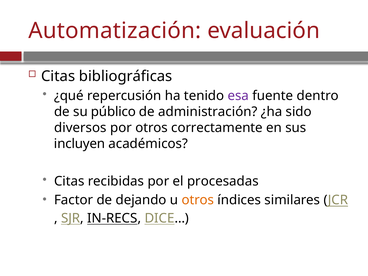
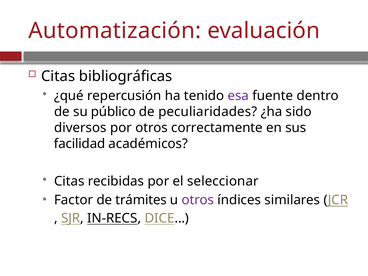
administración: administración -> peculiaridades
incluyen: incluyen -> facilidad
procesadas: procesadas -> seleccionar
dejando: dejando -> trámites
otros at (198, 200) colour: orange -> purple
